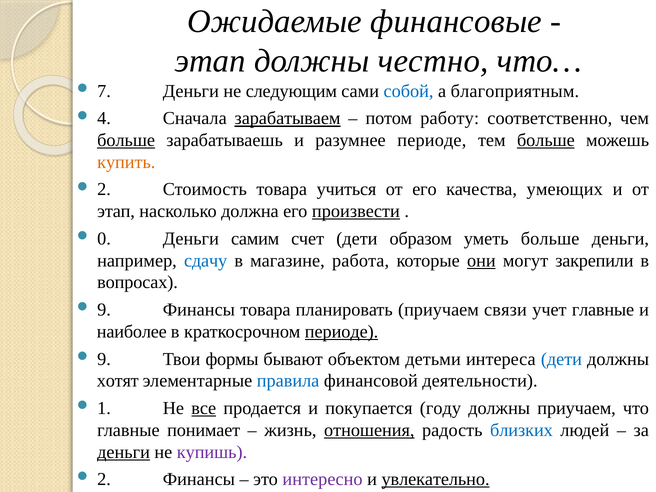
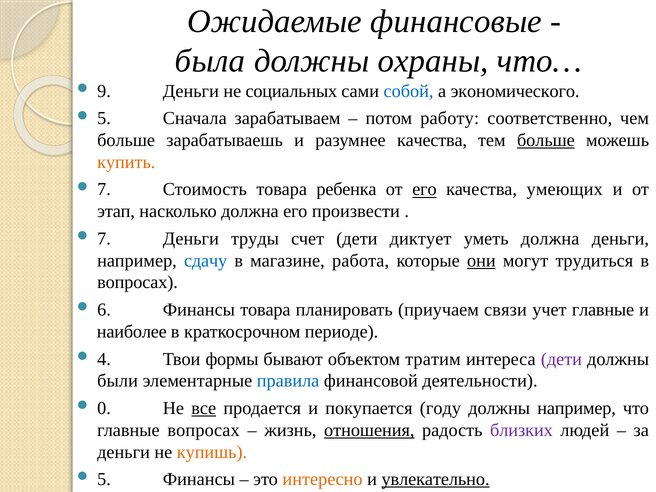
этап at (210, 61): этап -> была
честно: честно -> охраны
7: 7 -> 9
следующим: следующим -> социальных
благоприятным: благоприятным -> экономического
4 at (104, 118): 4 -> 5
зарабатываем underline: present -> none
больше at (126, 140) underline: present -> none
разумнее периоде: периоде -> качества
2 at (104, 189): 2 -> 7
учиться: учиться -> ребенка
его at (425, 189) underline: none -> present
произвести underline: present -> none
0 at (104, 239): 0 -> 7
самим: самим -> труды
образом: образом -> диктует
уметь больше: больше -> должна
закрепили: закрепили -> трудиться
9 at (104, 310): 9 -> 6
периоде at (342, 332) underline: present -> none
9 at (104, 359): 9 -> 4
детьми: детьми -> тратим
дети at (561, 359) colour: blue -> purple
хотят: хотят -> были
1: 1 -> 0
должны приучаем: приучаем -> например
главные понимает: понимает -> вопросах
близких colour: blue -> purple
деньги at (124, 452) underline: present -> none
купишь colour: purple -> orange
2 at (104, 479): 2 -> 5
интересно colour: purple -> orange
